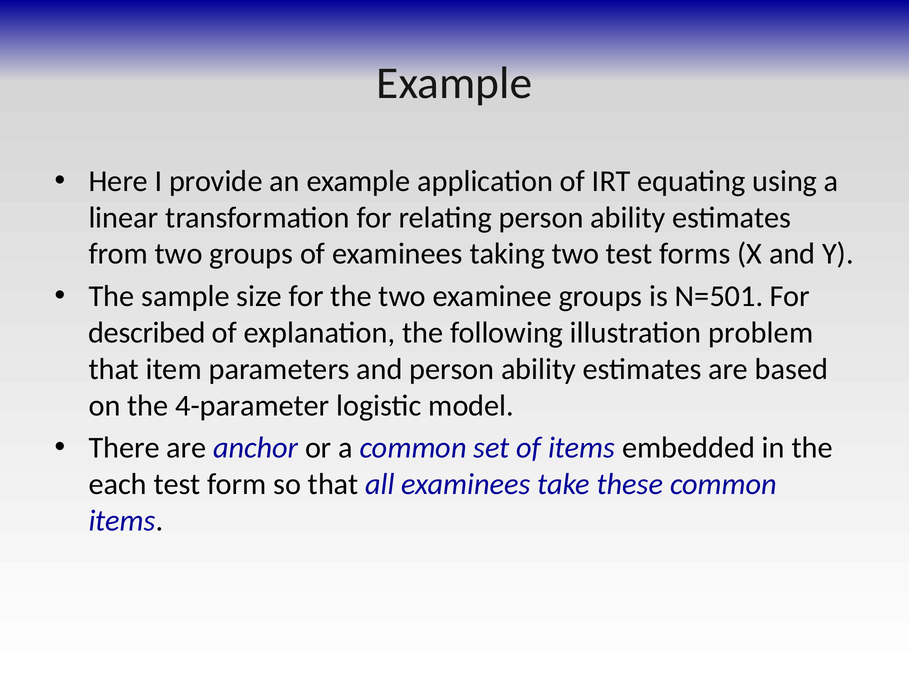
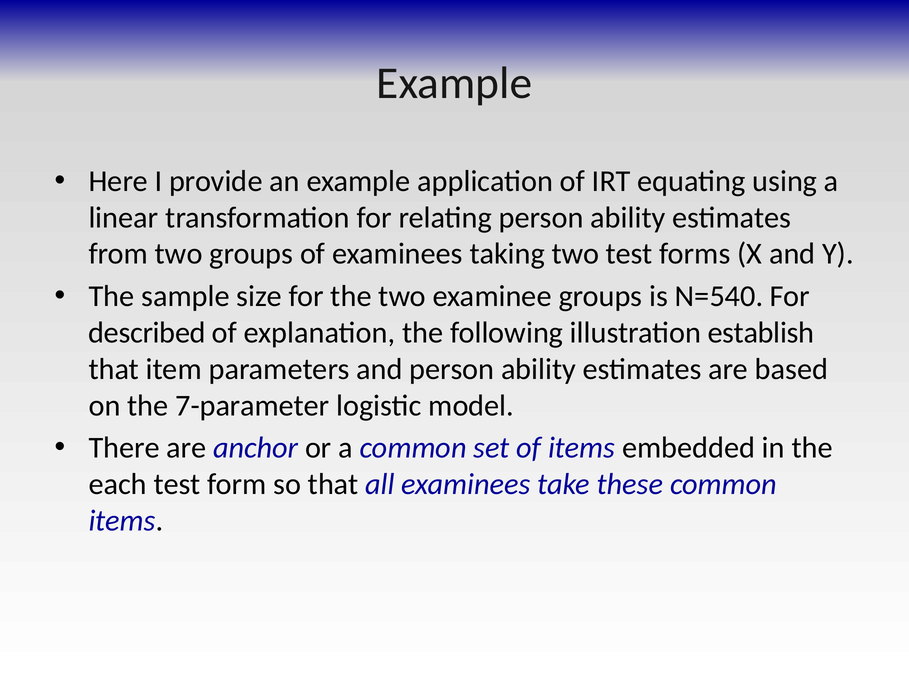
N=501: N=501 -> N=540
problem: problem -> establish
4-parameter: 4-parameter -> 7-parameter
